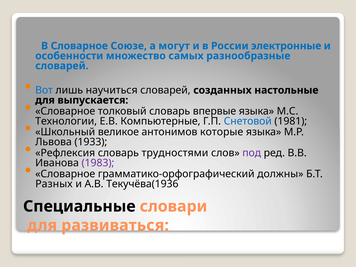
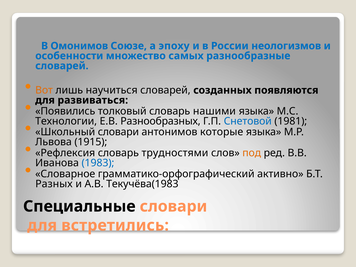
В Словарное: Словарное -> Омонимов
могут: могут -> эпоху
электронные: электронные -> неологизмов
Вот colour: blue -> orange
настольные: настольные -> появляются
выпускается: выпускается -> развиваться
Словарное at (65, 111): Словарное -> Появились
впервые: впервые -> нашими
Компьютерные: Компьютерные -> Разнообразных
Школьный великое: великое -> словари
1933: 1933 -> 1915
под colour: purple -> orange
1983 colour: purple -> blue
должны: должны -> активно
Текучёва(1936: Текучёва(1936 -> Текучёва(1983
развиваться: развиваться -> встретились
